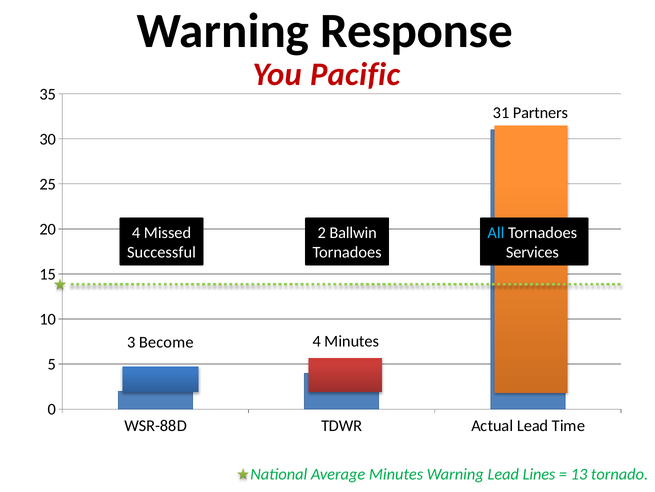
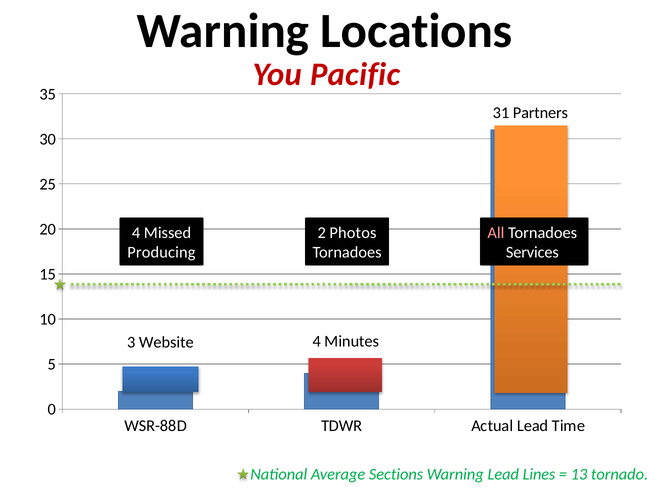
Response: Response -> Locations
Ballwin: Ballwin -> Photos
All colour: light blue -> pink
Successful: Successful -> Producing
Become: Become -> Website
Average Minutes: Minutes -> Sections
